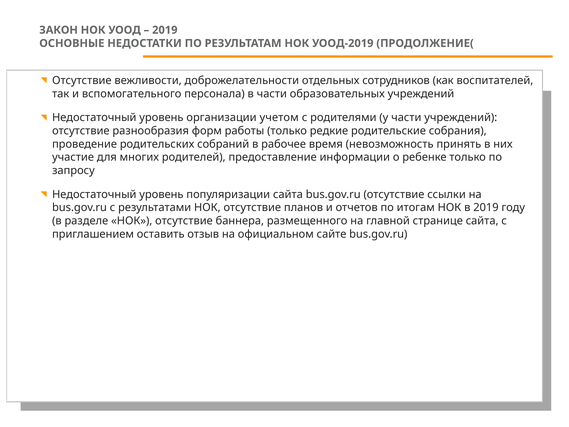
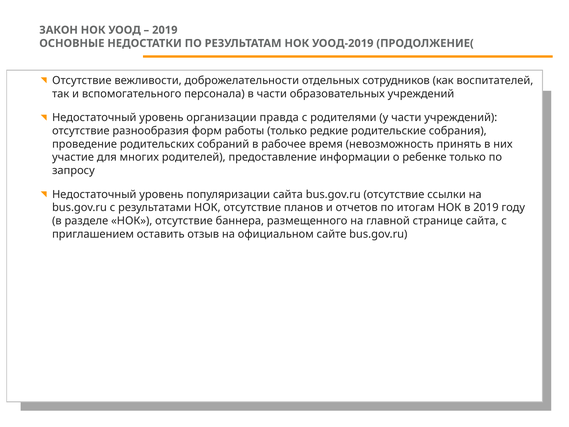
учетом: учетом -> правда
